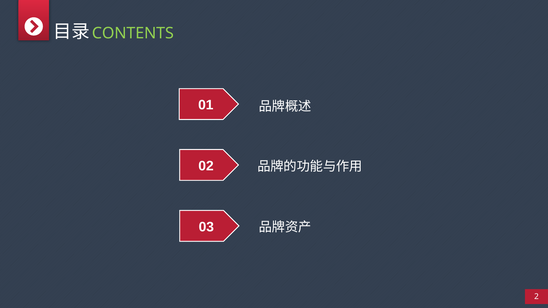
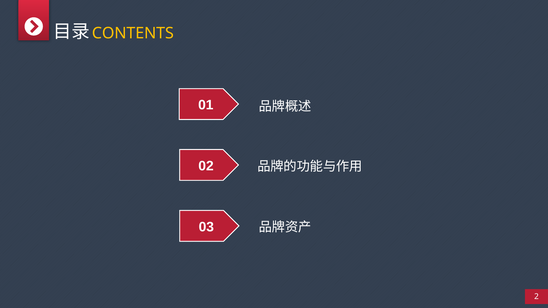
CONTENTS colour: light green -> yellow
